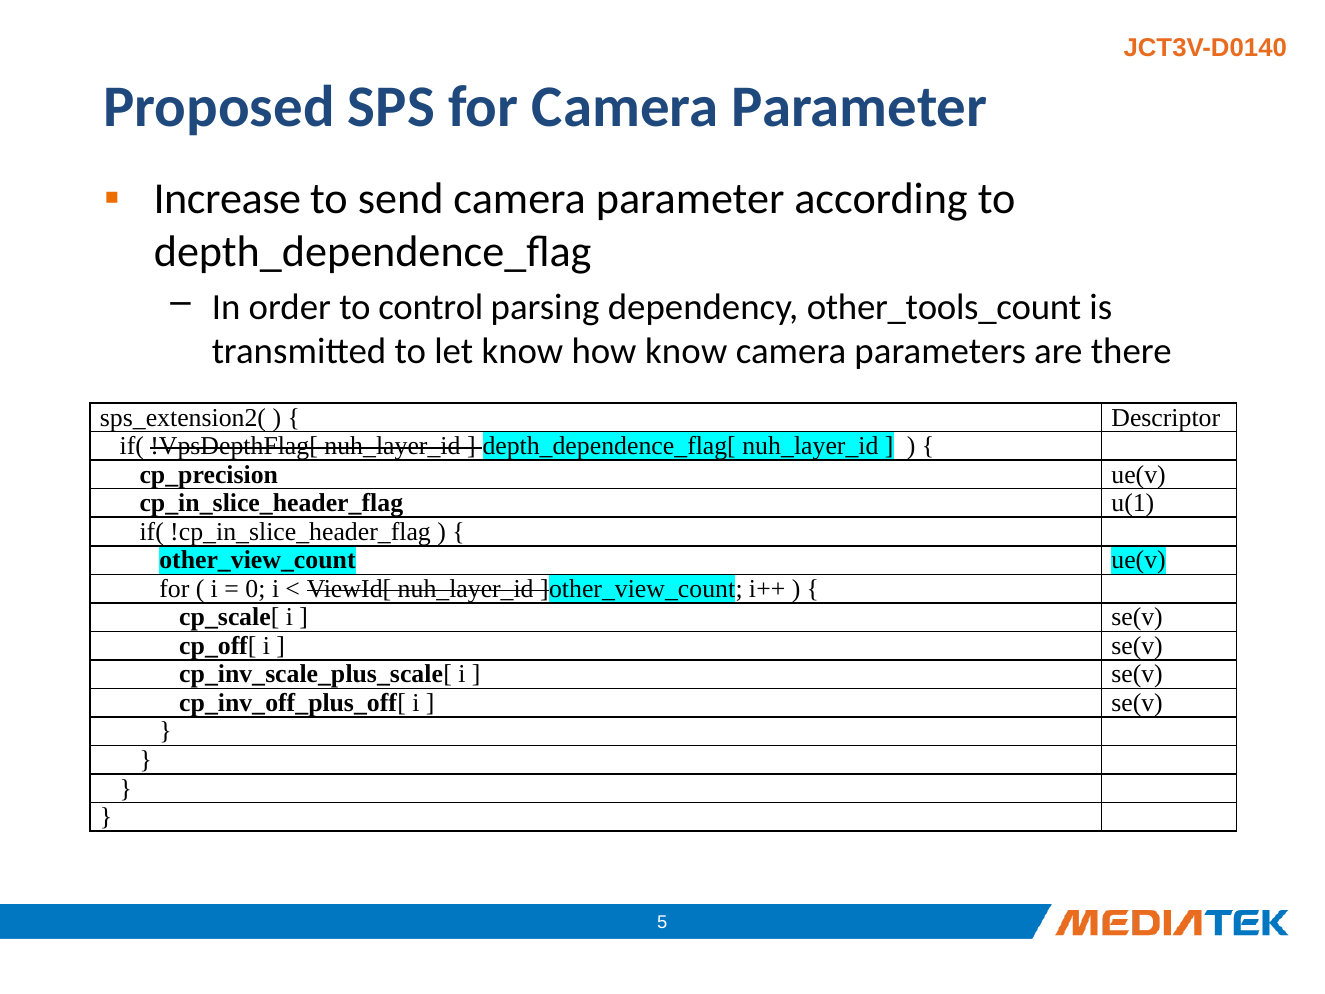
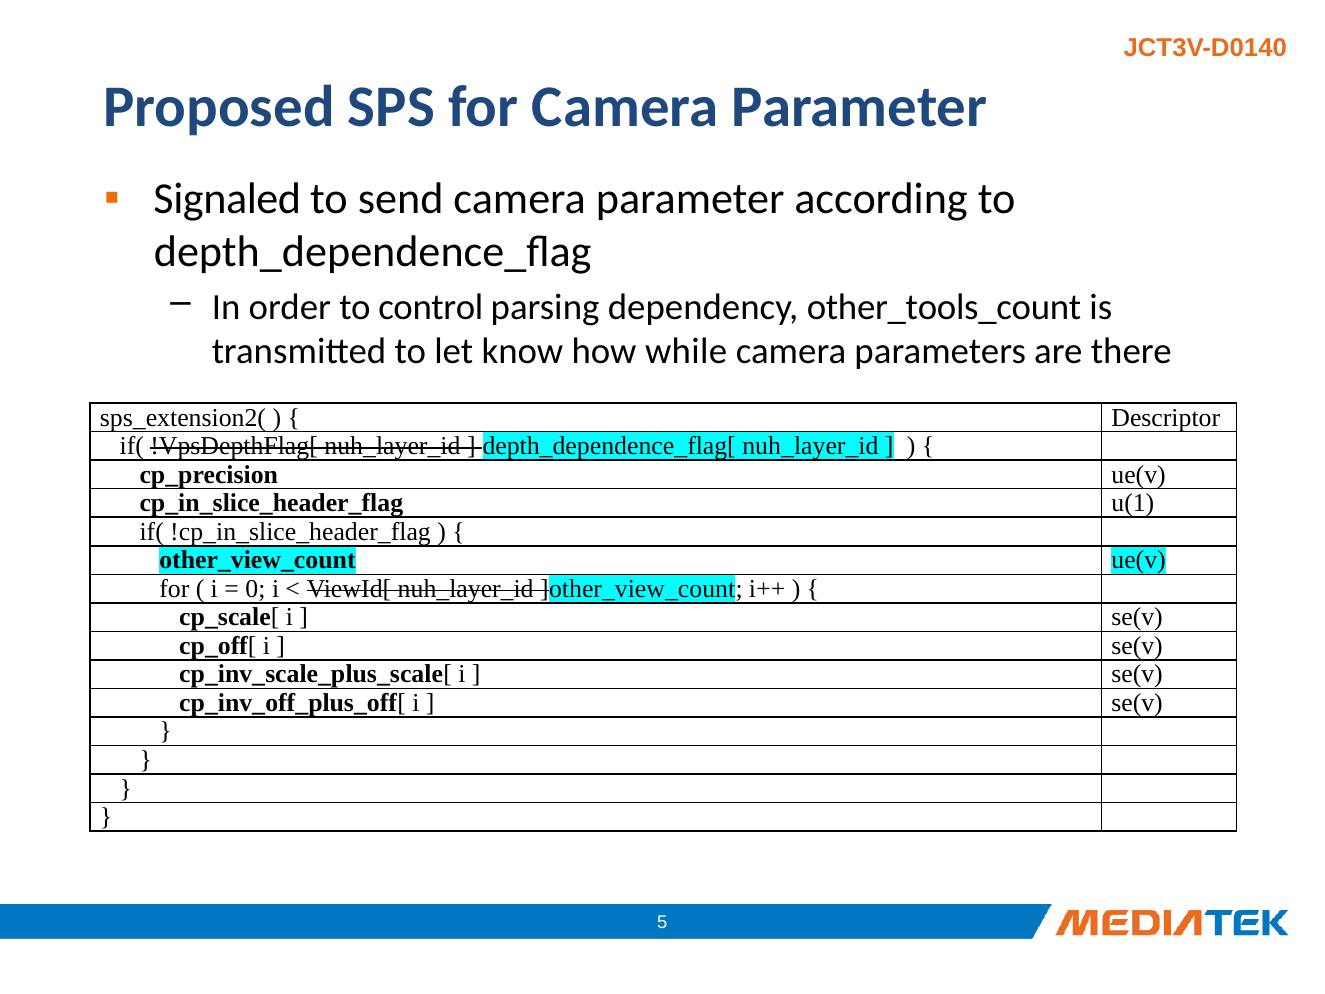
Increase: Increase -> Signaled
how know: know -> while
